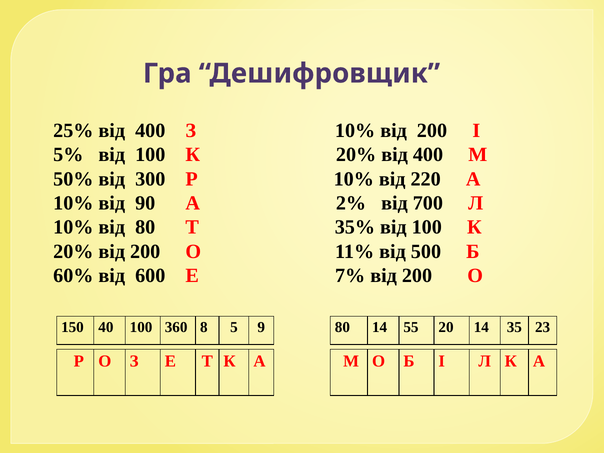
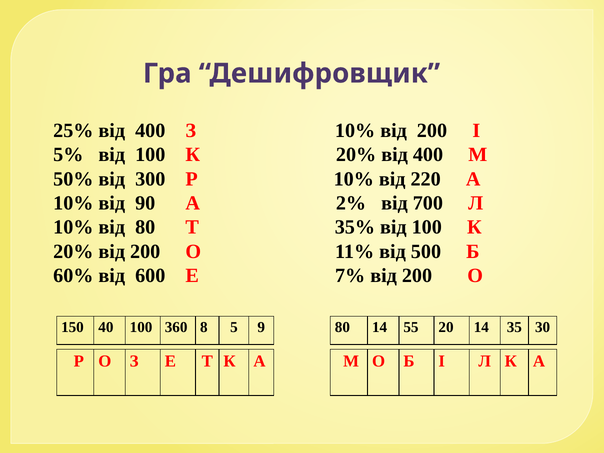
23: 23 -> 30
